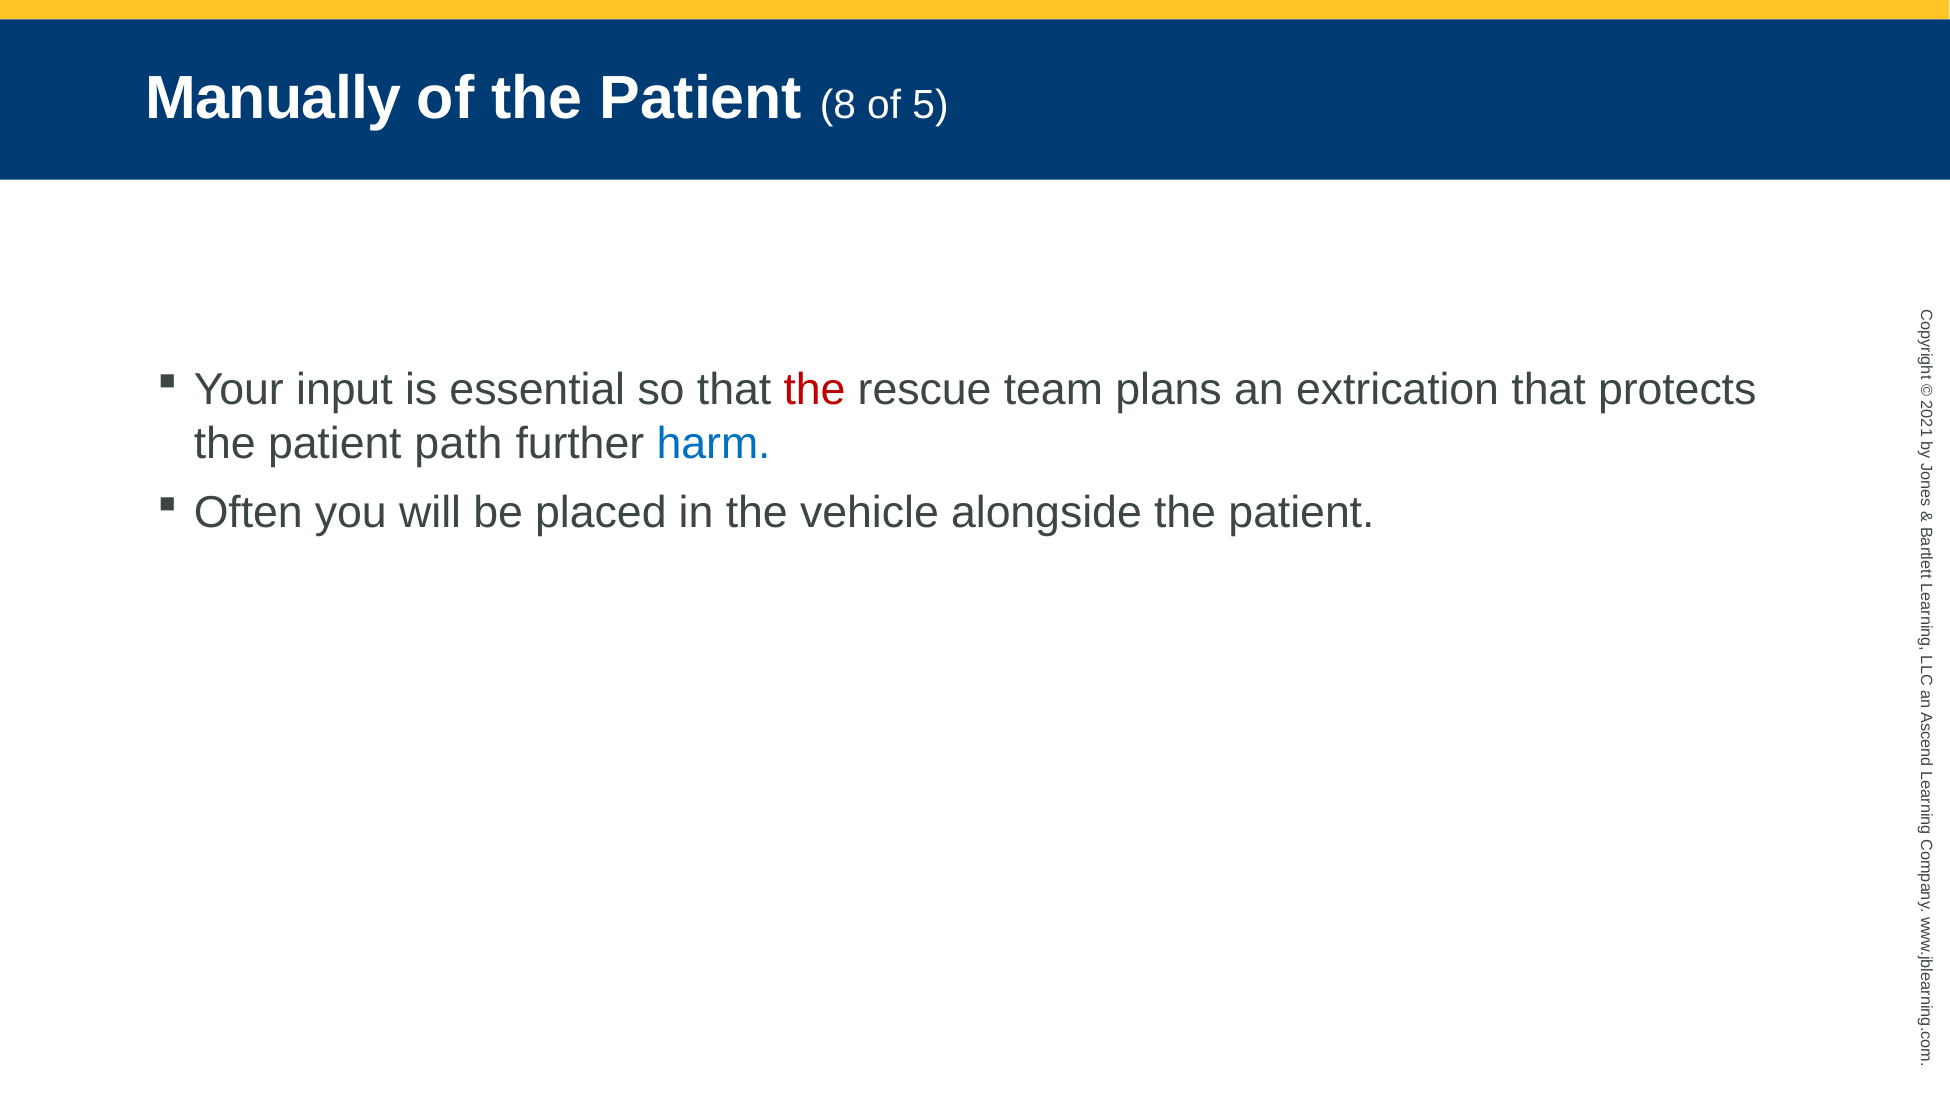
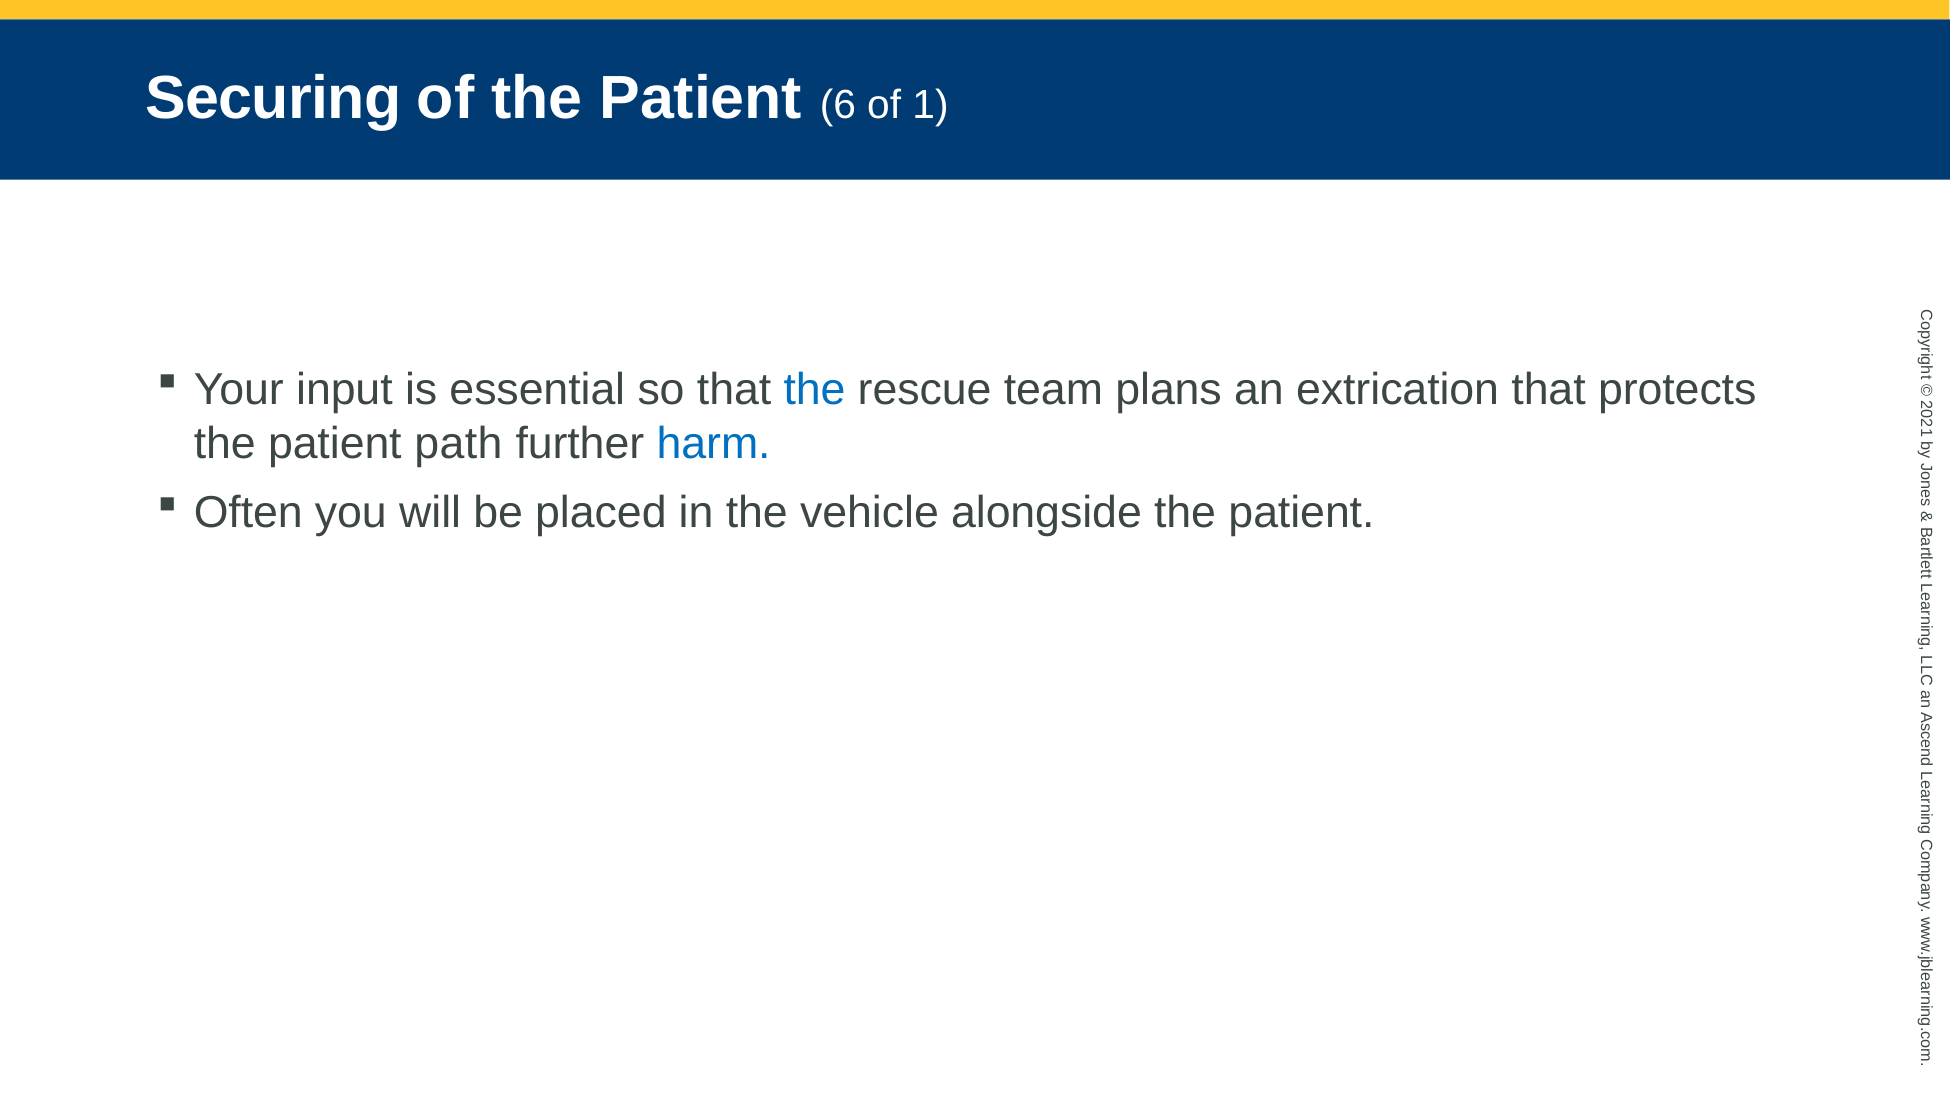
Manually: Manually -> Securing
8: 8 -> 6
of 5: 5 -> 1
the at (815, 390) colour: red -> blue
